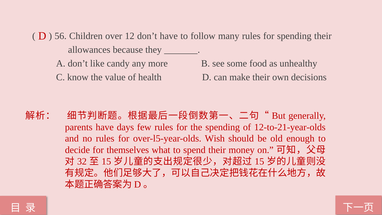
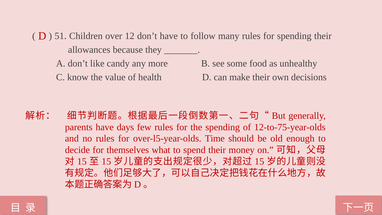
56: 56 -> 51
12-to-21-year-olds: 12-to-21-year-olds -> 12-to-75-year-olds
Wish: Wish -> Time
32 at (82, 161): 32 -> 15
